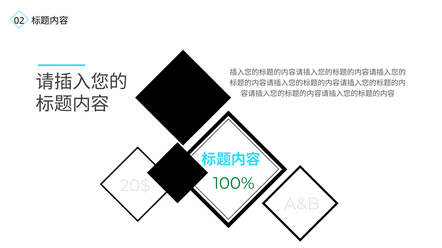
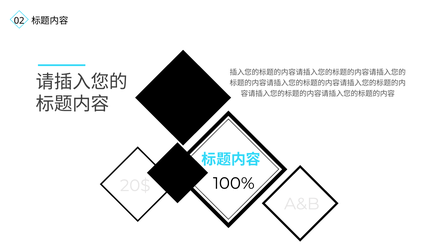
100% colour: green -> black
